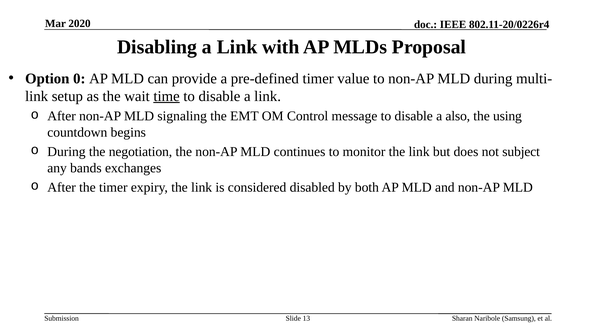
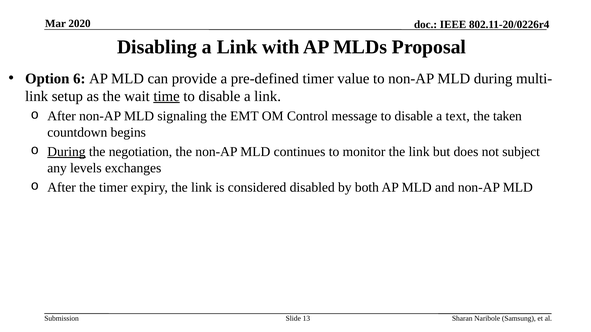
0: 0 -> 6
also: also -> text
using: using -> taken
During at (66, 152) underline: none -> present
bands: bands -> levels
